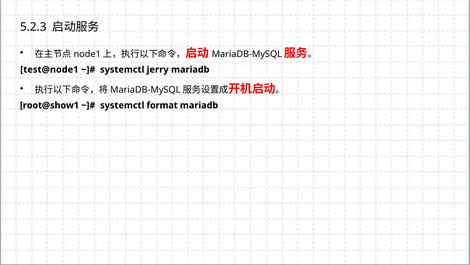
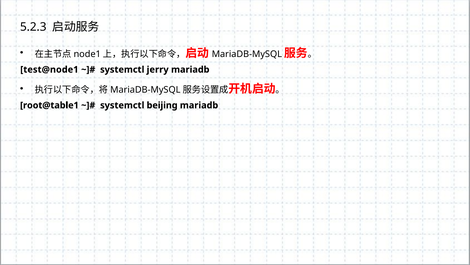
root@show1: root@show1 -> root@table1
format: format -> beijing
